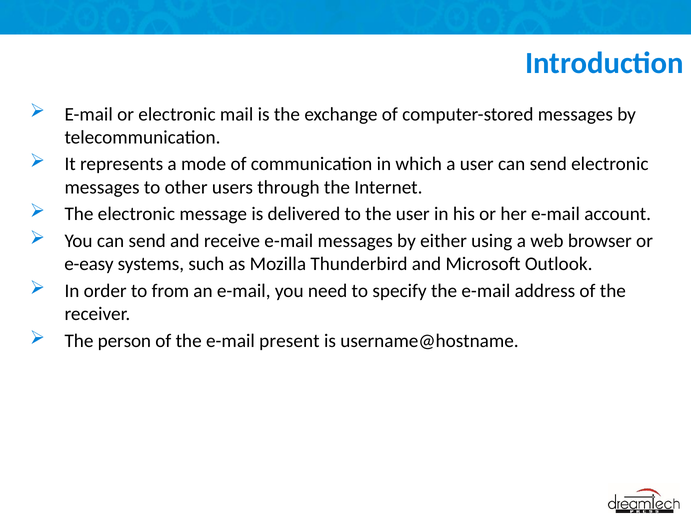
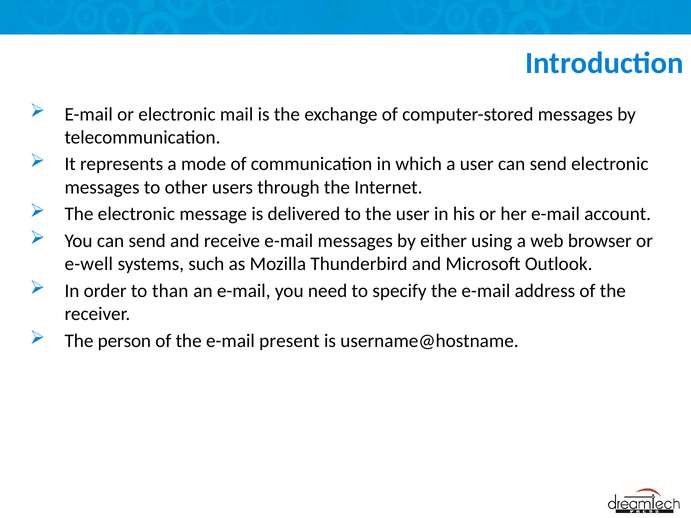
e-easy: e-easy -> e-well
from: from -> than
